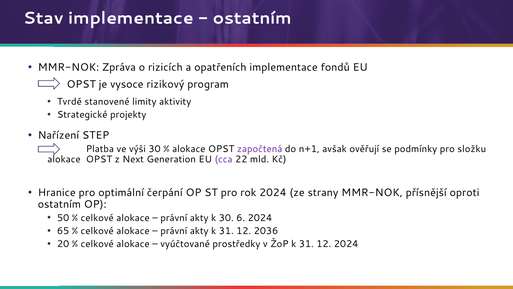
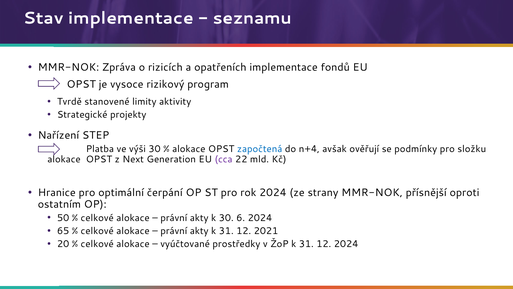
ostatním at (252, 18): ostatním -> seznamu
započtená colour: purple -> blue
n+1: n+1 -> n+4
2036: 2036 -> 2021
